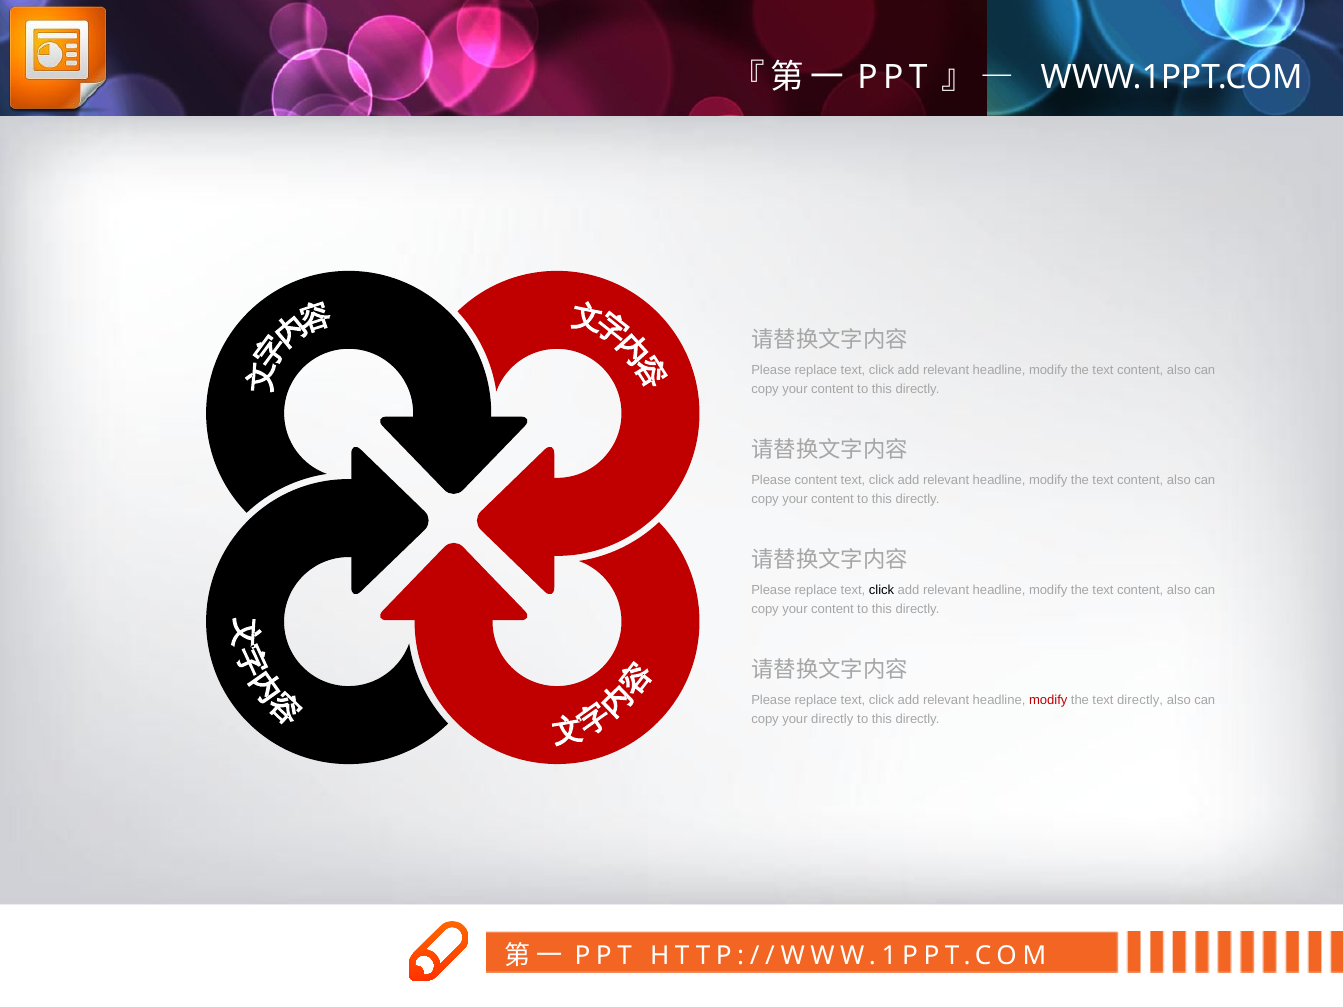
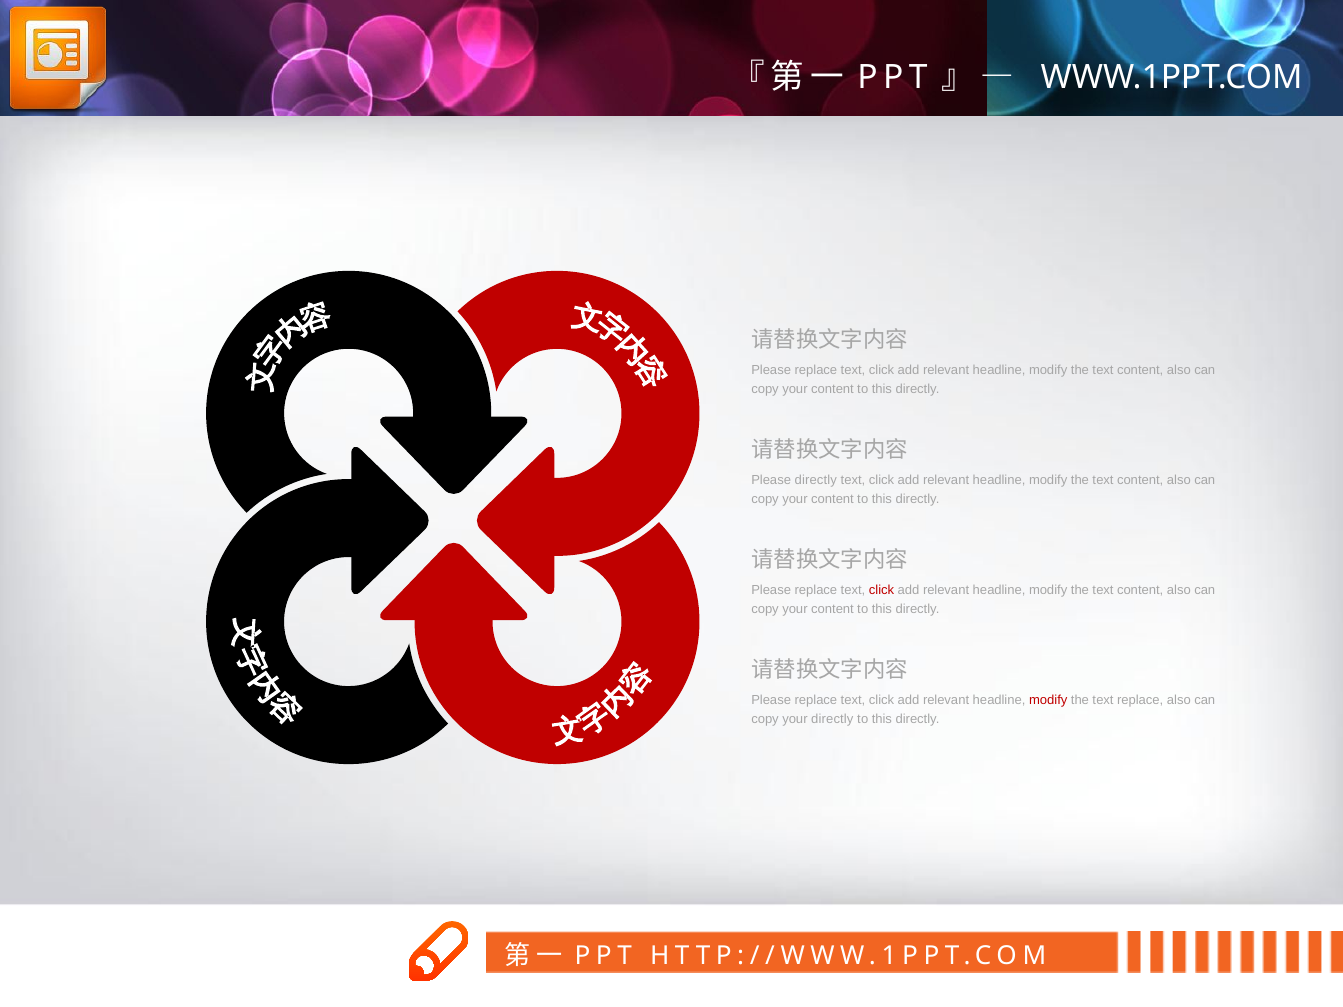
Please content: content -> directly
click at (882, 591) colour: black -> red
text directly: directly -> replace
